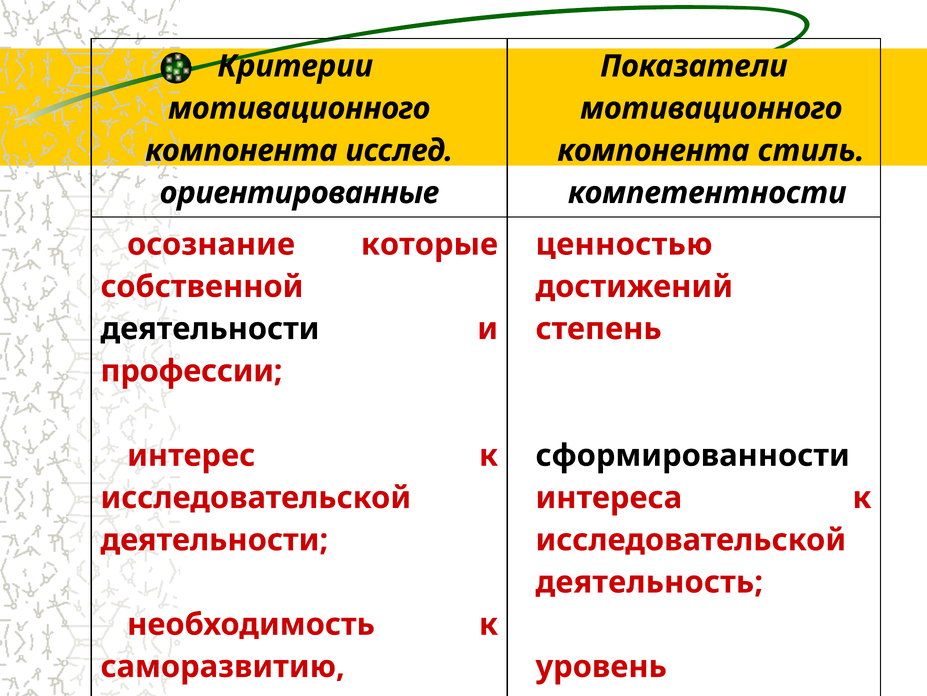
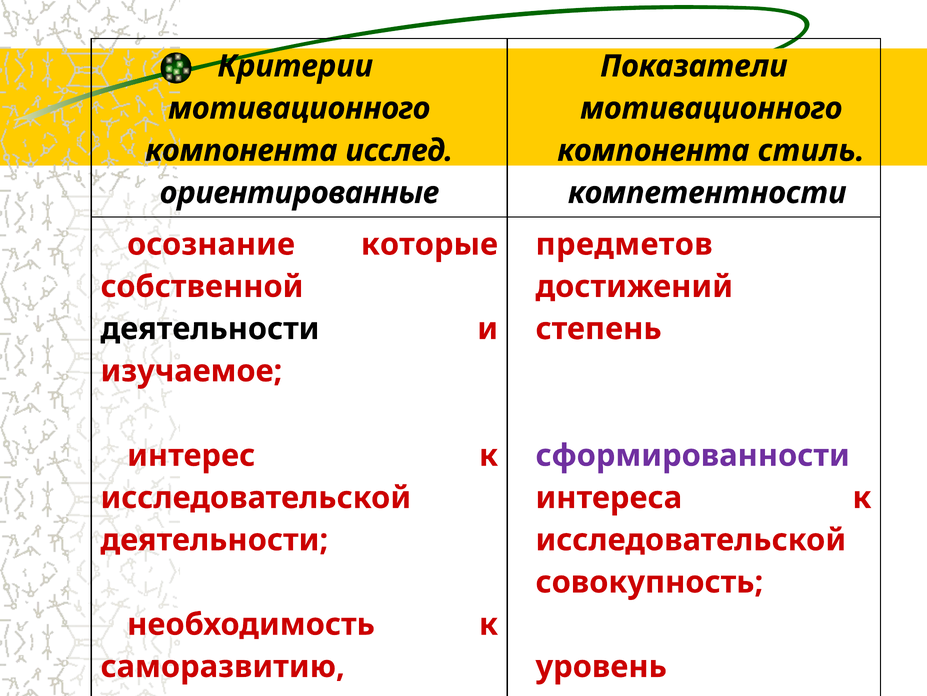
ценностью: ценностью -> предметов
профессии: профессии -> изучаемое
сформированности colour: black -> purple
деятельность: деятельность -> совокупность
